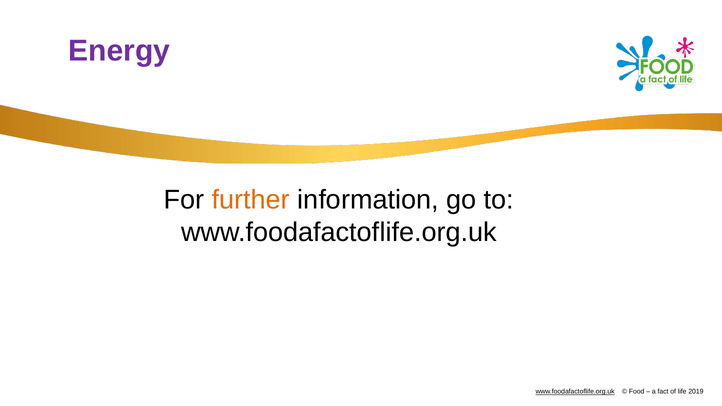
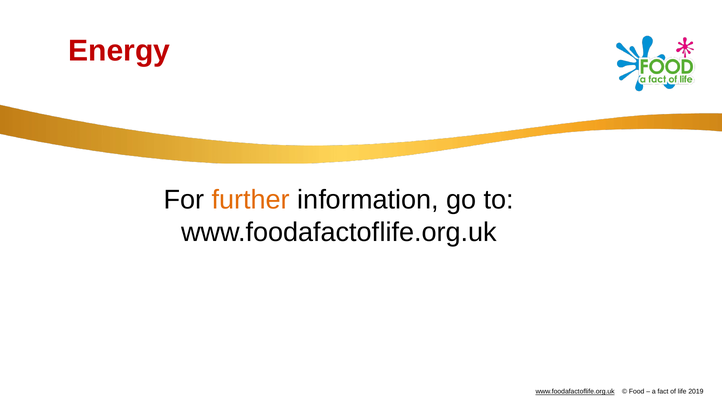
Energy colour: purple -> red
